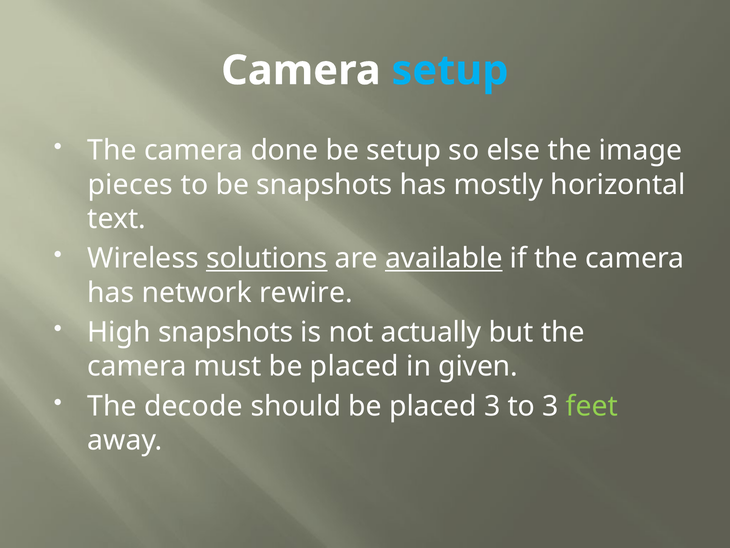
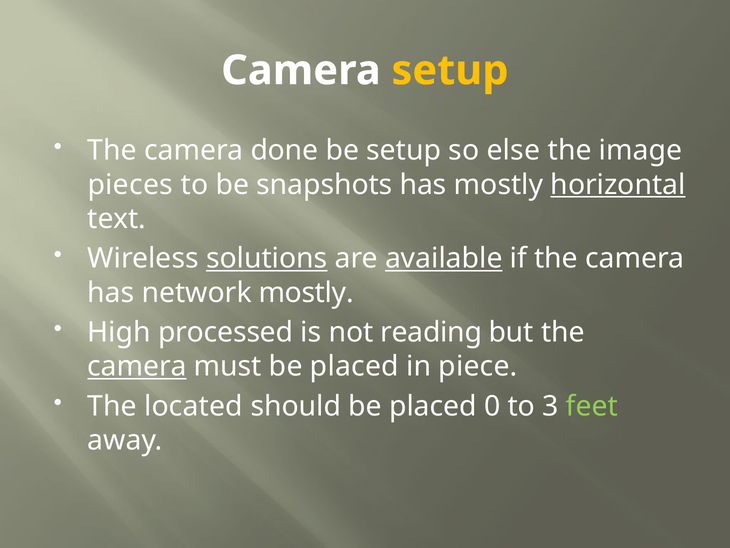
setup at (450, 70) colour: light blue -> yellow
horizontal underline: none -> present
network rewire: rewire -> mostly
High snapshots: snapshots -> processed
actually: actually -> reading
camera at (137, 366) underline: none -> present
given: given -> piece
decode: decode -> located
placed 3: 3 -> 0
